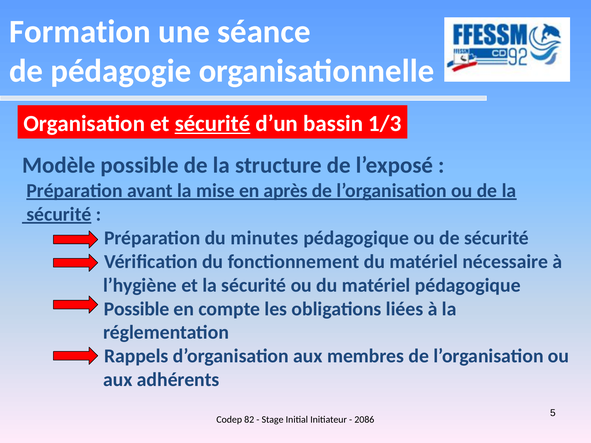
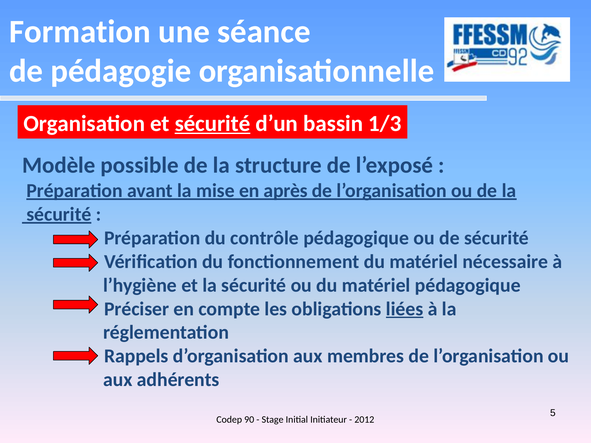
minutes: minutes -> contrôle
Possible at (137, 309): Possible -> Préciser
liées underline: none -> present
82: 82 -> 90
2086: 2086 -> 2012
